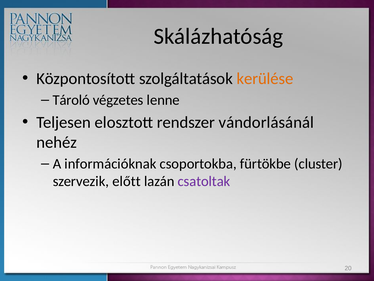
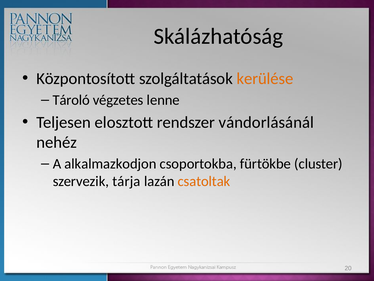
információknak: információknak -> alkalmazkodjon
előtt: előtt -> tárja
csatoltak colour: purple -> orange
